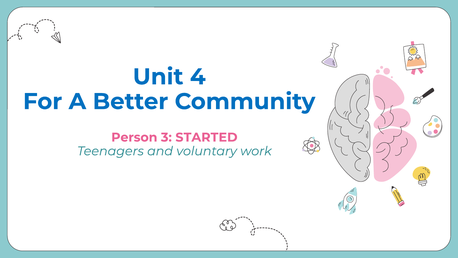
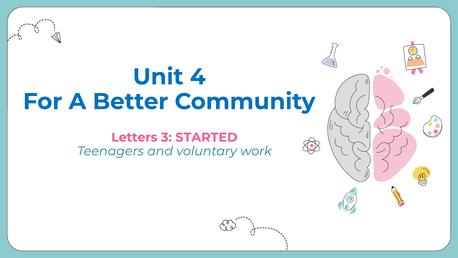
Person: Person -> Letters
